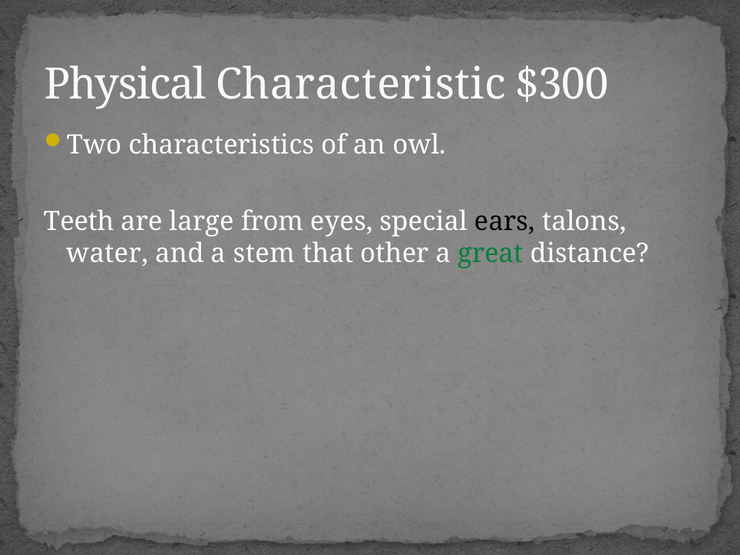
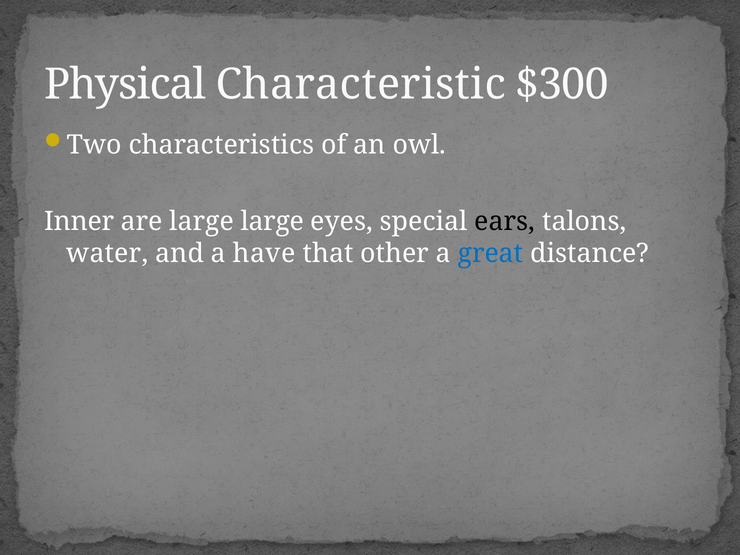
Teeth: Teeth -> Inner
large from: from -> large
stem: stem -> have
great colour: green -> blue
